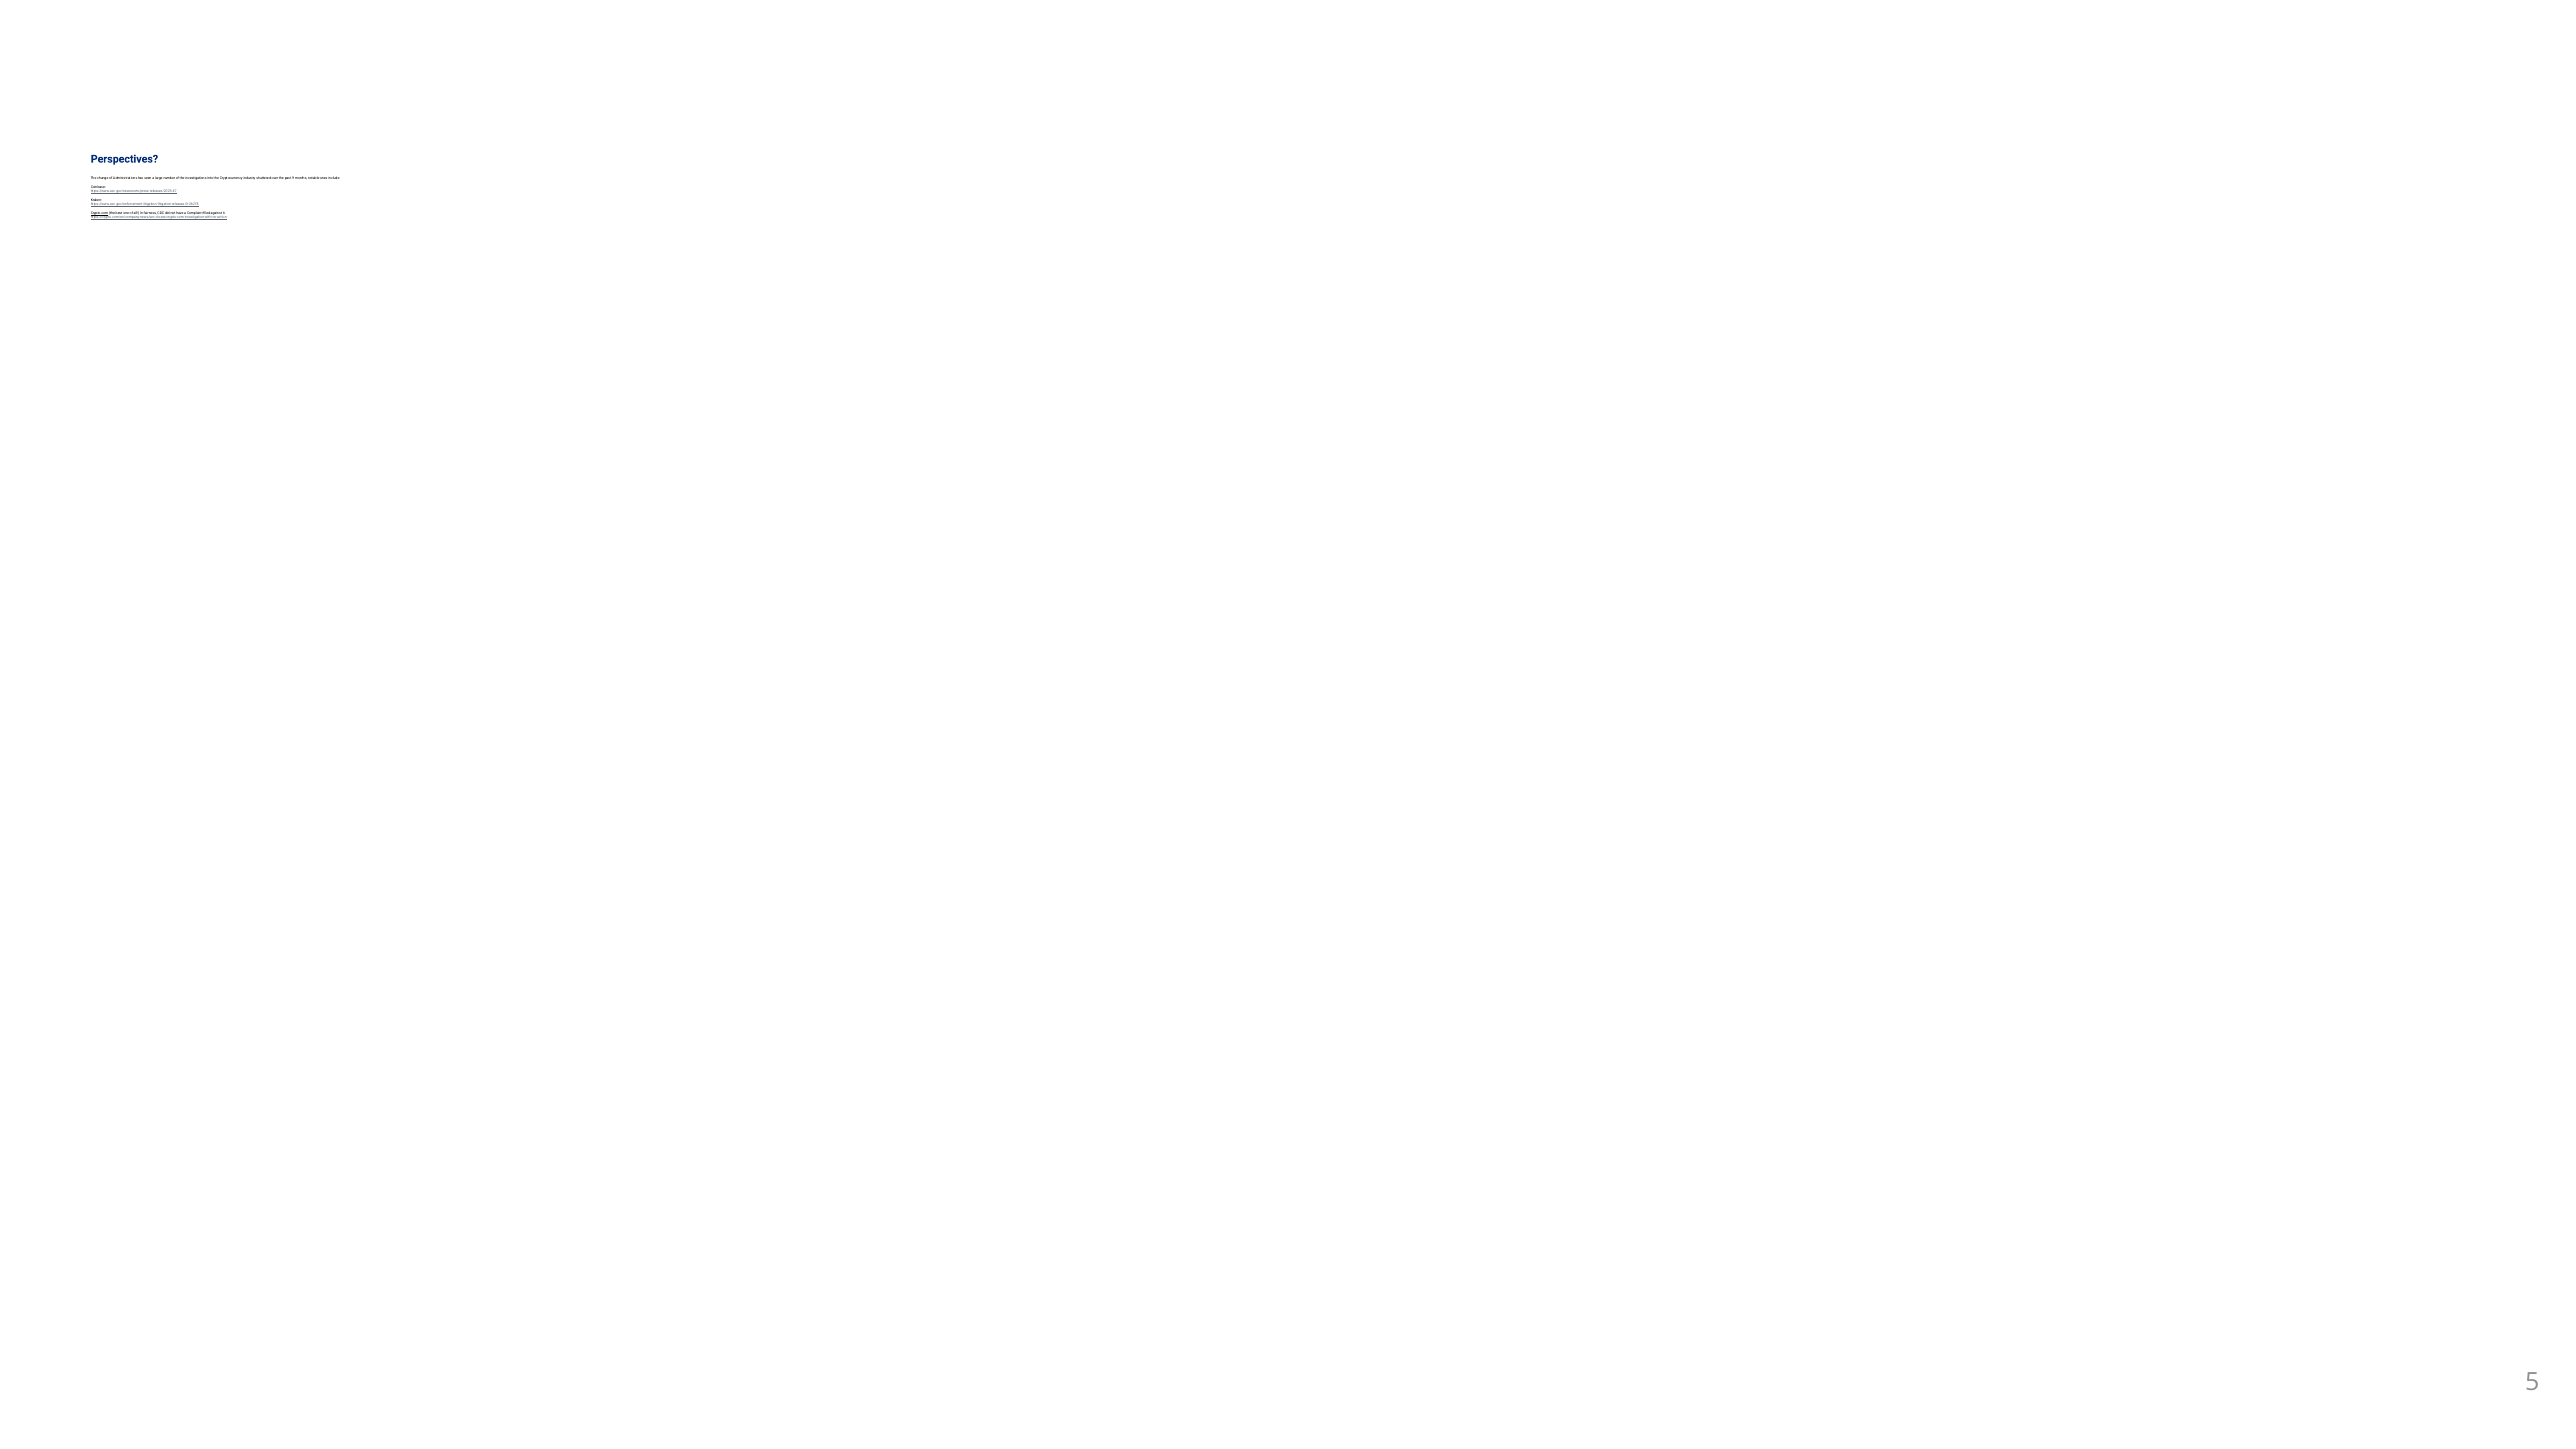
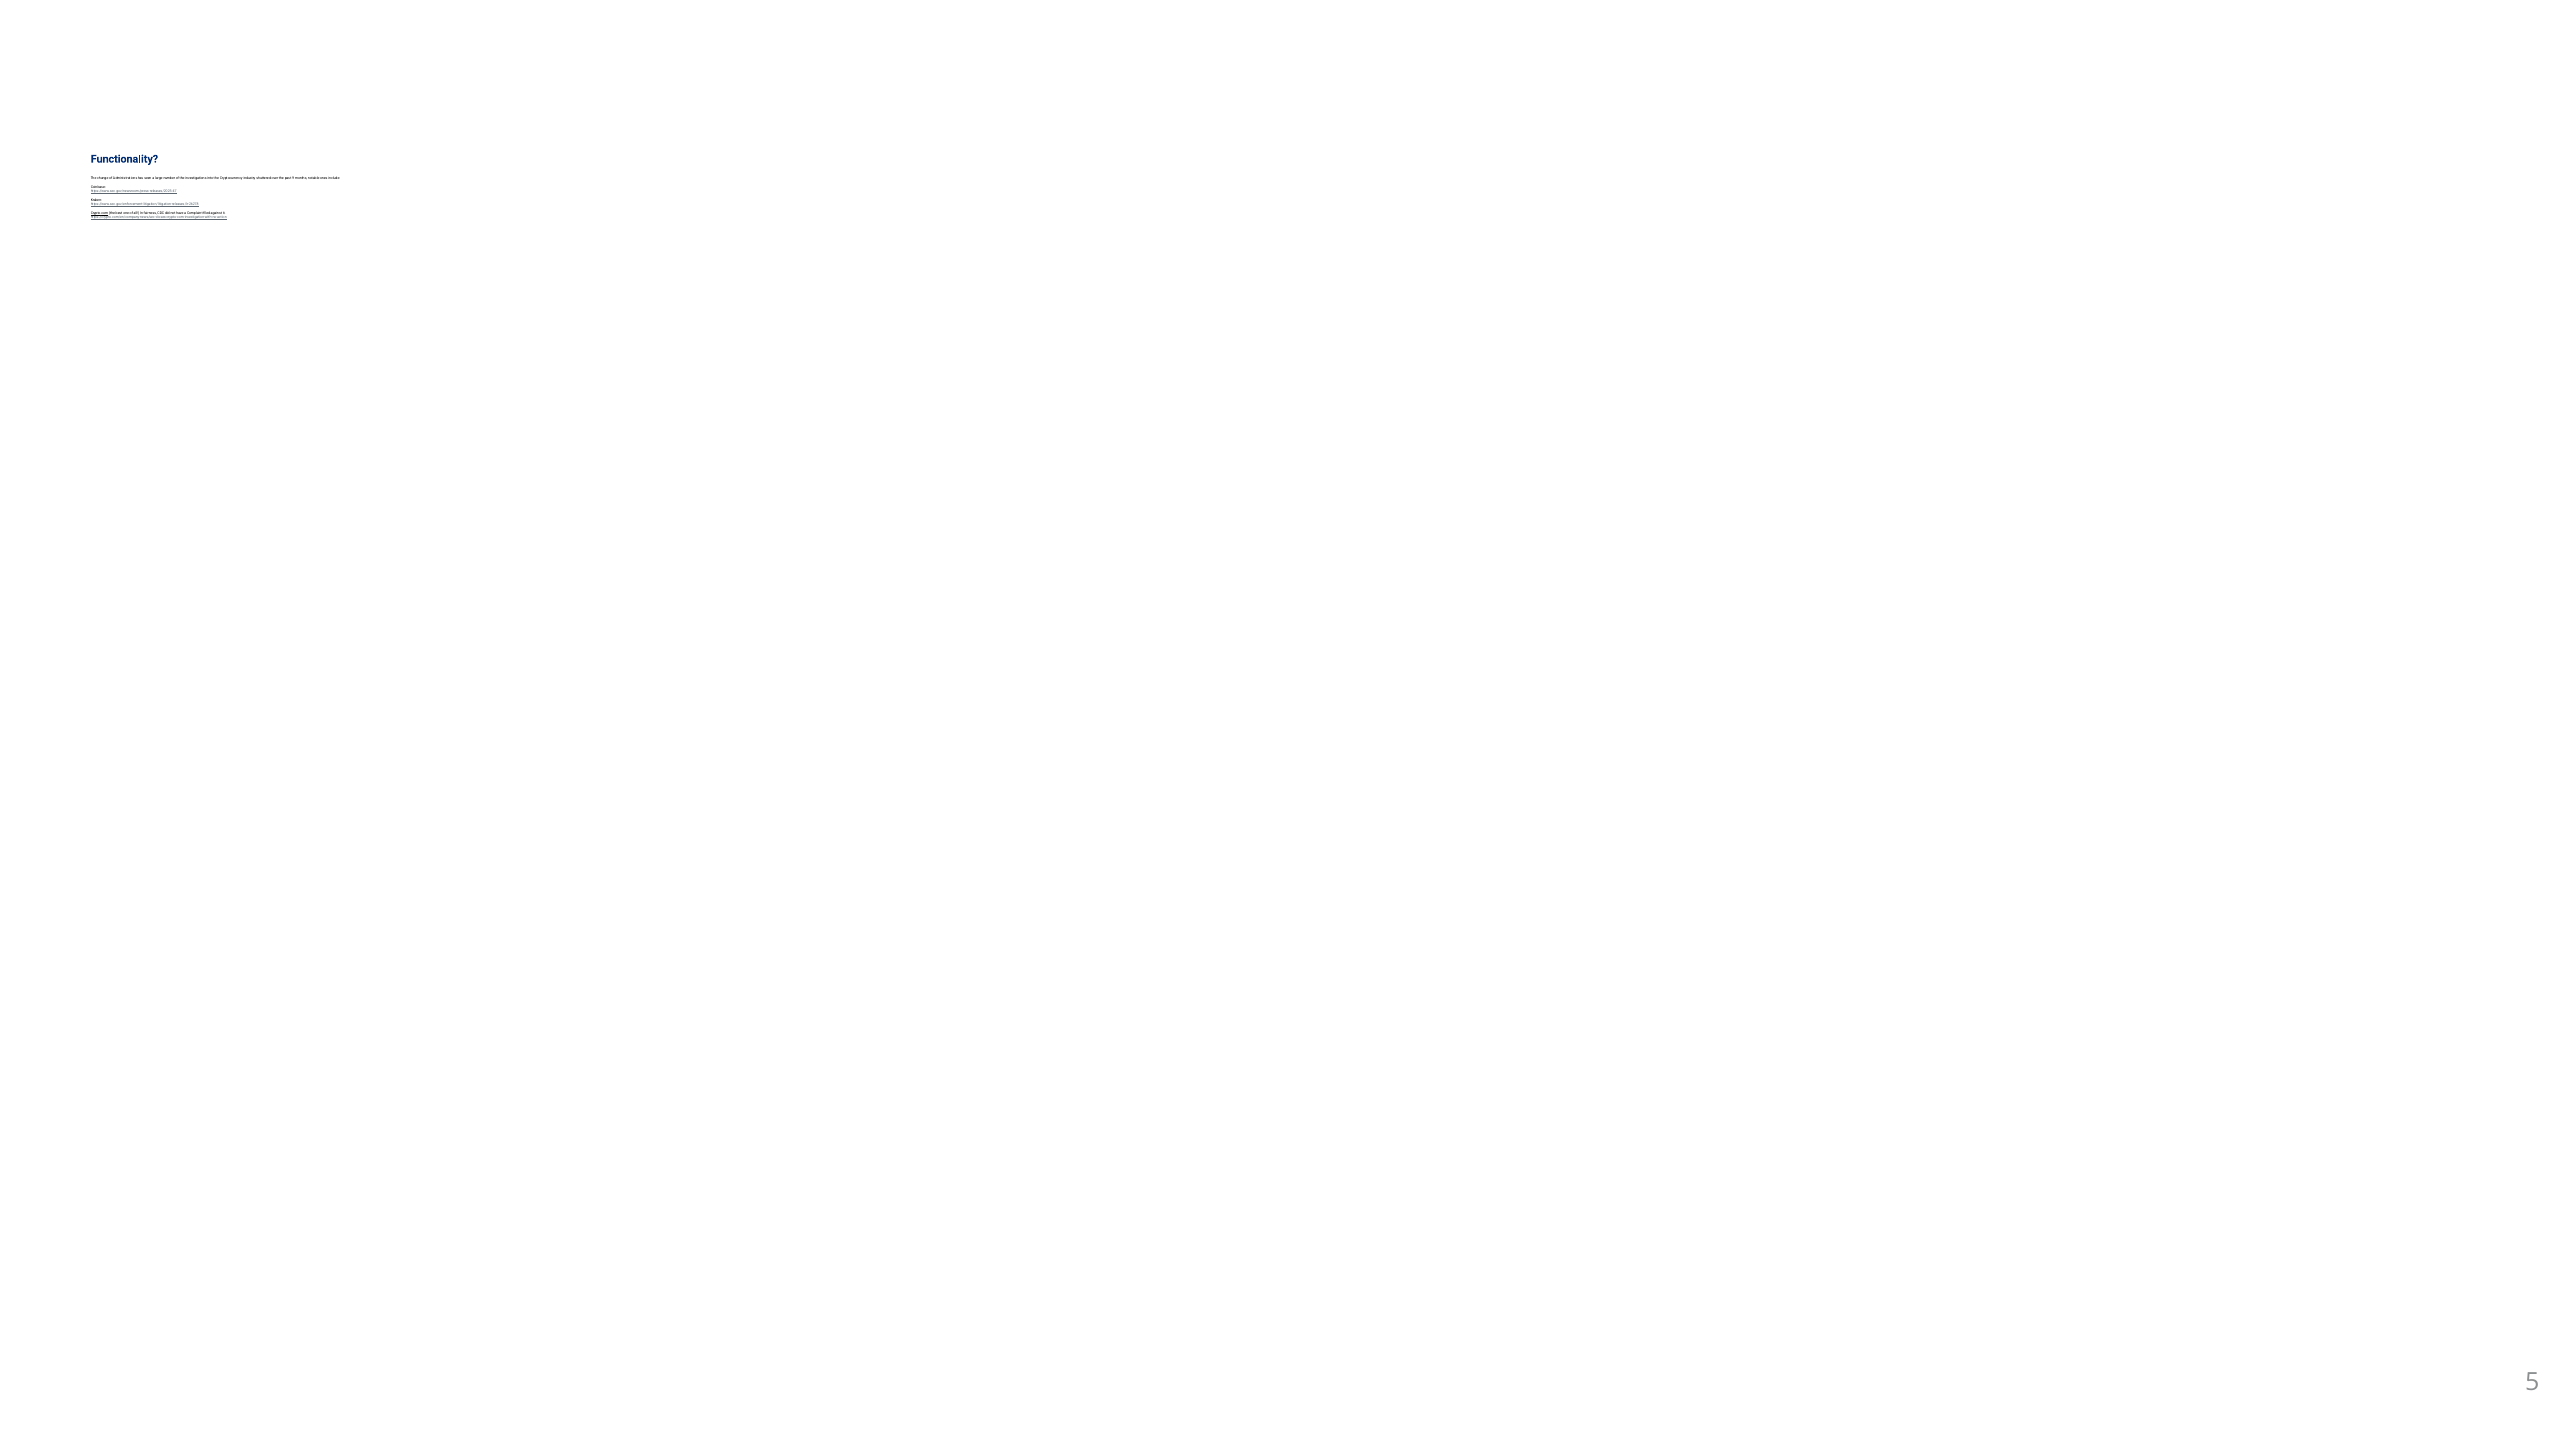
Perspectives: Perspectives -> Functionality
